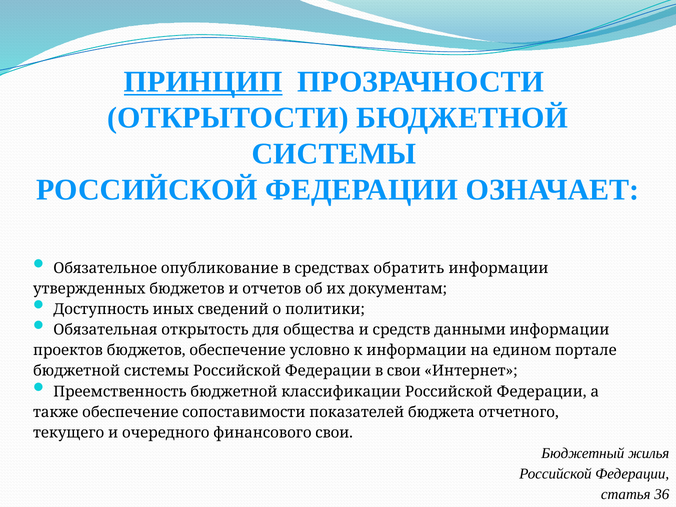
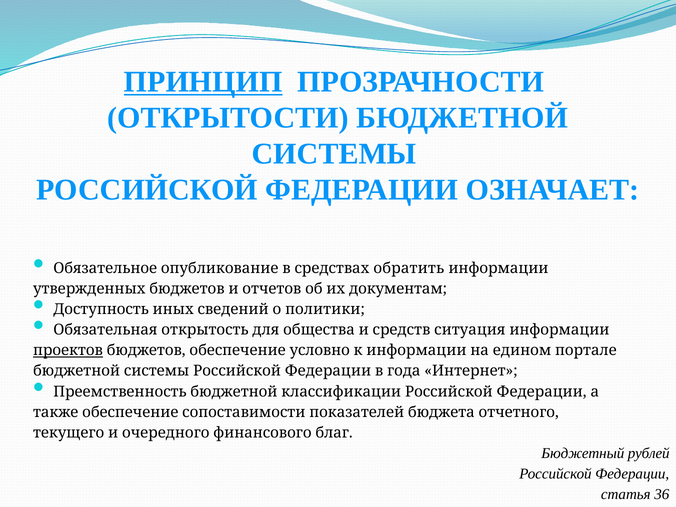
данными: данными -> ситуация
проектов underline: none -> present
в свои: свои -> года
финансового свои: свои -> благ
жилья: жилья -> рублей
